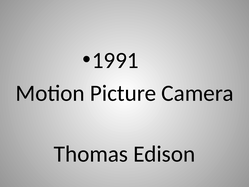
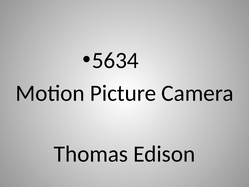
1991: 1991 -> 5634
